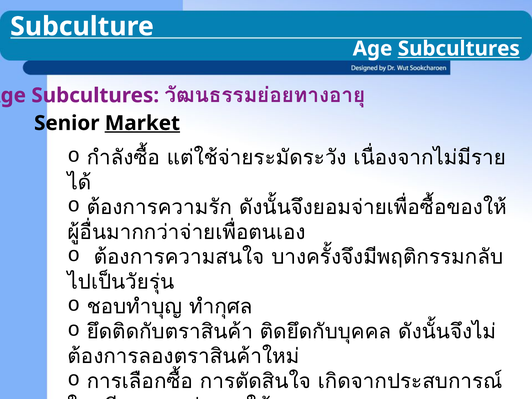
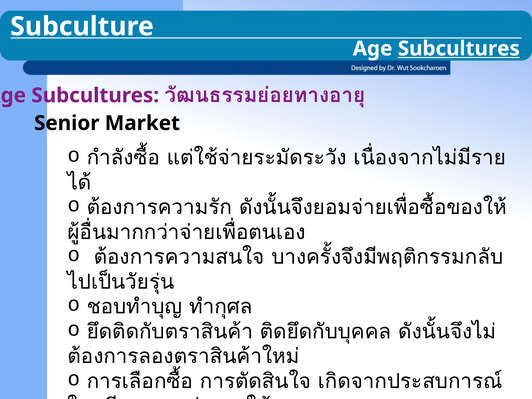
Market underline: present -> none
